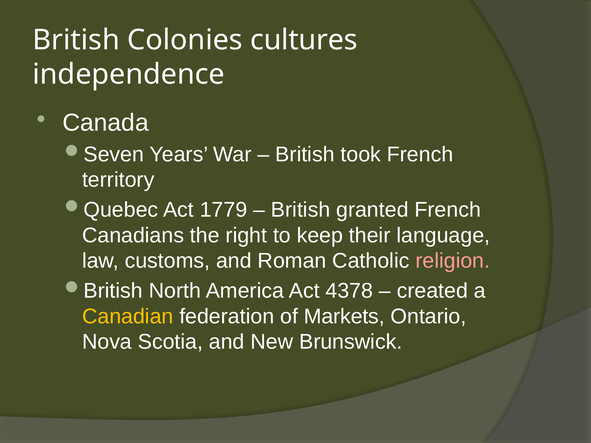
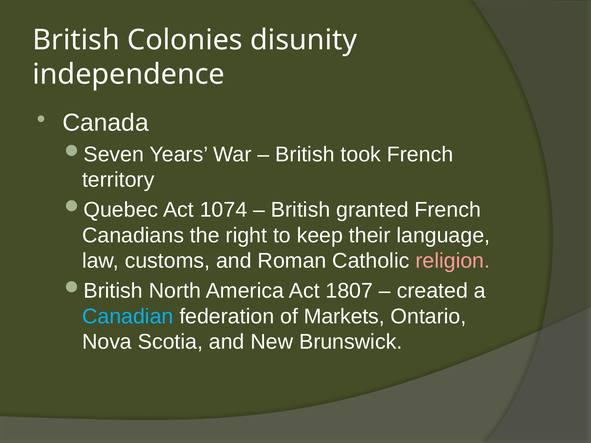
cultures: cultures -> disunity
1779: 1779 -> 1074
4378: 4378 -> 1807
Canadian colour: yellow -> light blue
